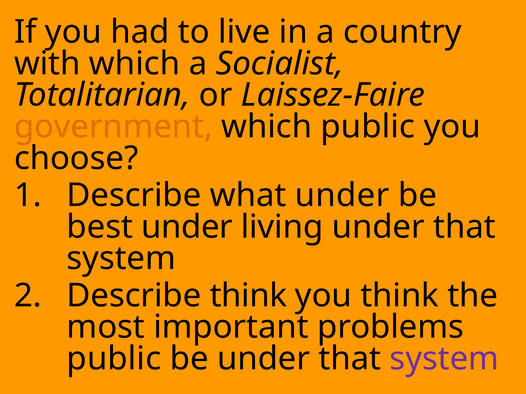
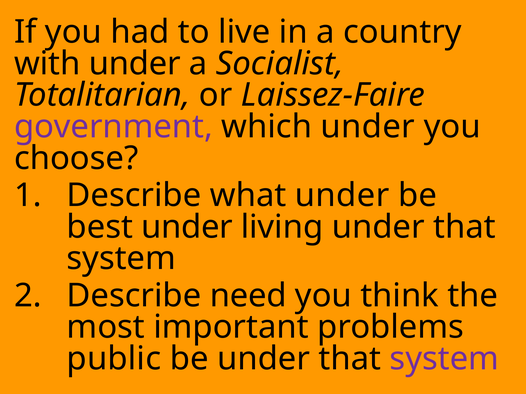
with which: which -> under
government colour: orange -> purple
which public: public -> under
Describe think: think -> need
